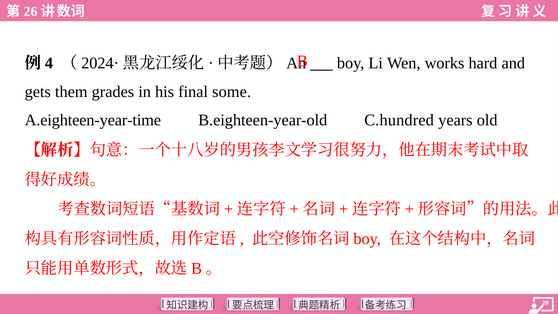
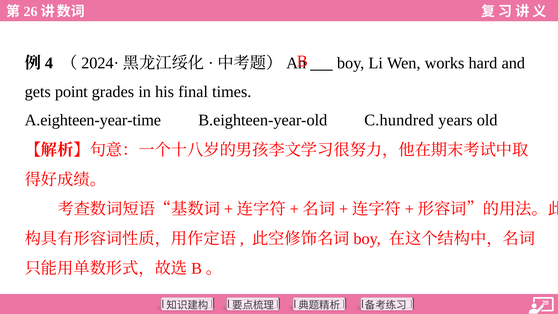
them: them -> point
some: some -> times
